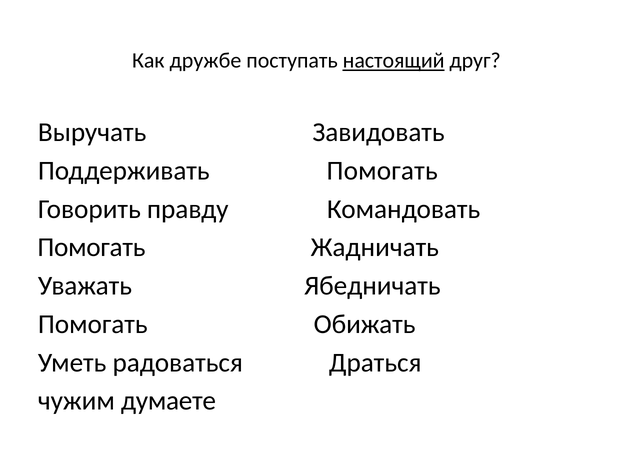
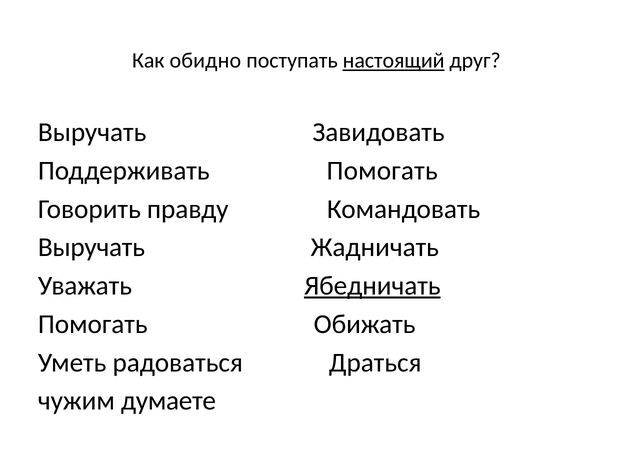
дружбе: дружбе -> обидно
Помогать at (91, 247): Помогать -> Выручать
Ябедничать underline: none -> present
